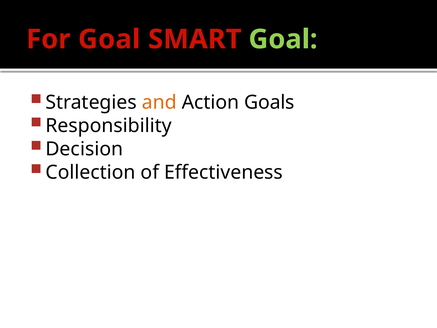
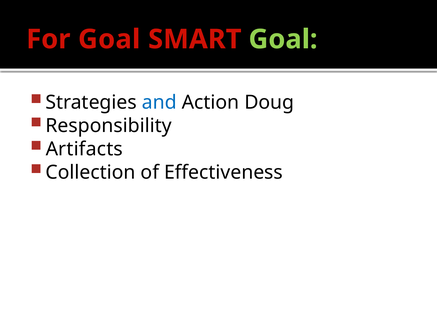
and colour: orange -> blue
Goals: Goals -> Doug
Decision: Decision -> Artifacts
